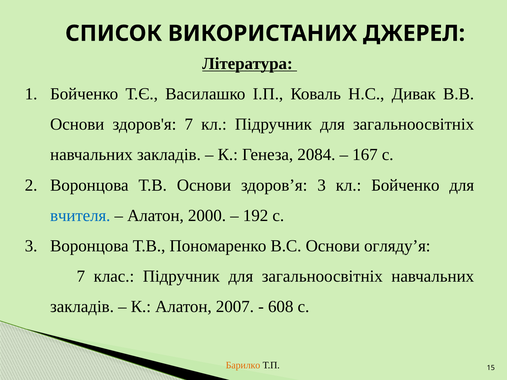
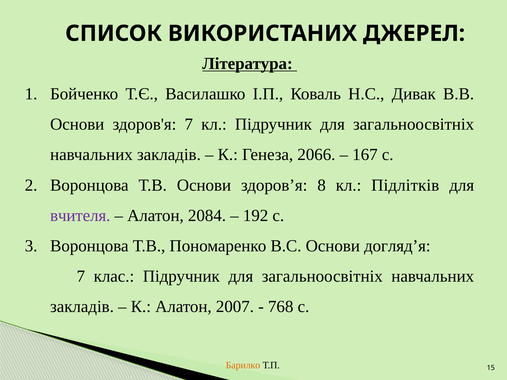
2084: 2084 -> 2066
здоров’я 3: 3 -> 8
кл Бойченко: Бойченко -> Підлітків
вчителя colour: blue -> purple
2000: 2000 -> 2084
огляду’я: огляду’я -> догляд’я
608: 608 -> 768
